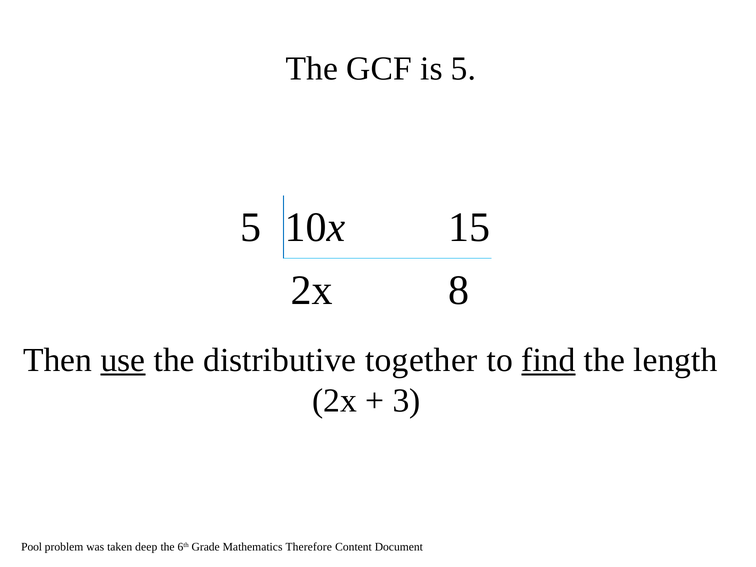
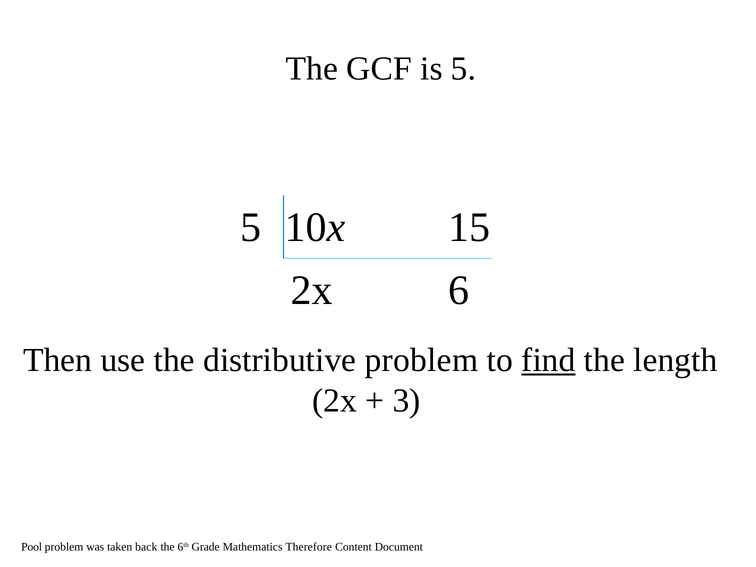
8: 8 -> 6
use underline: present -> none
distributive together: together -> problem
deep: deep -> back
